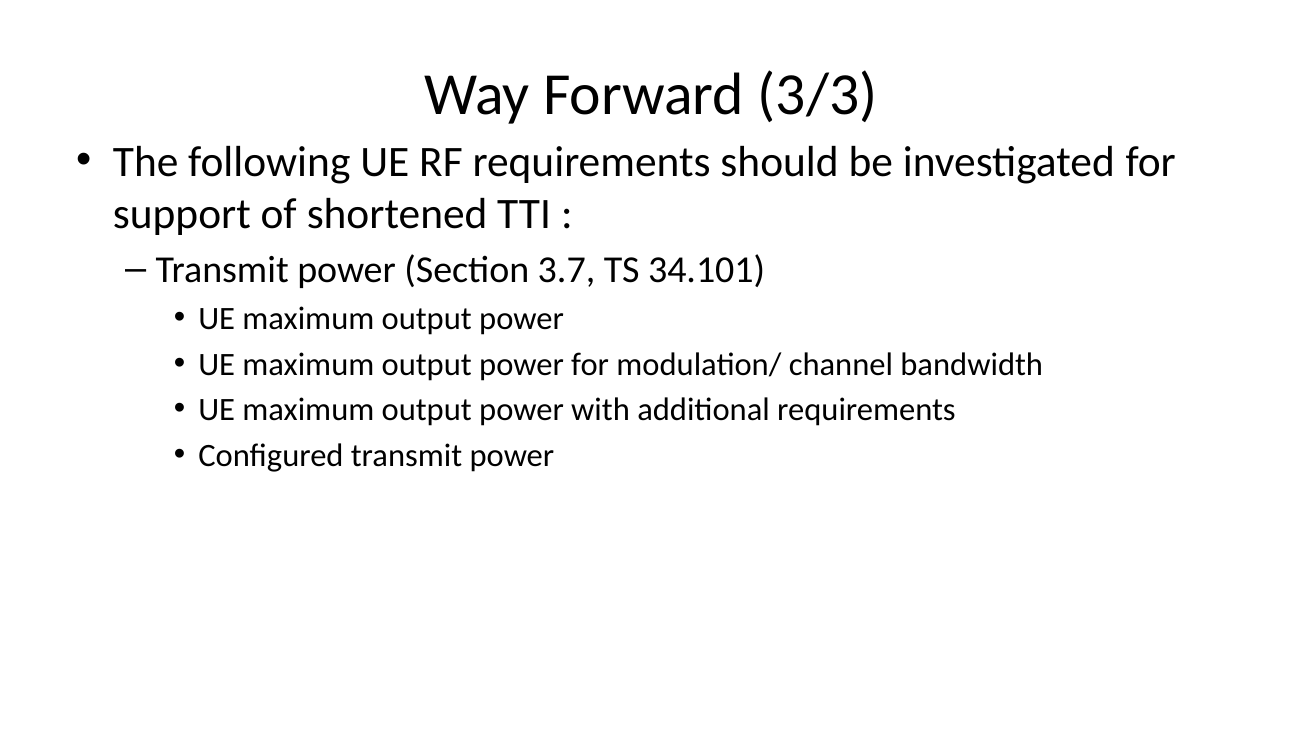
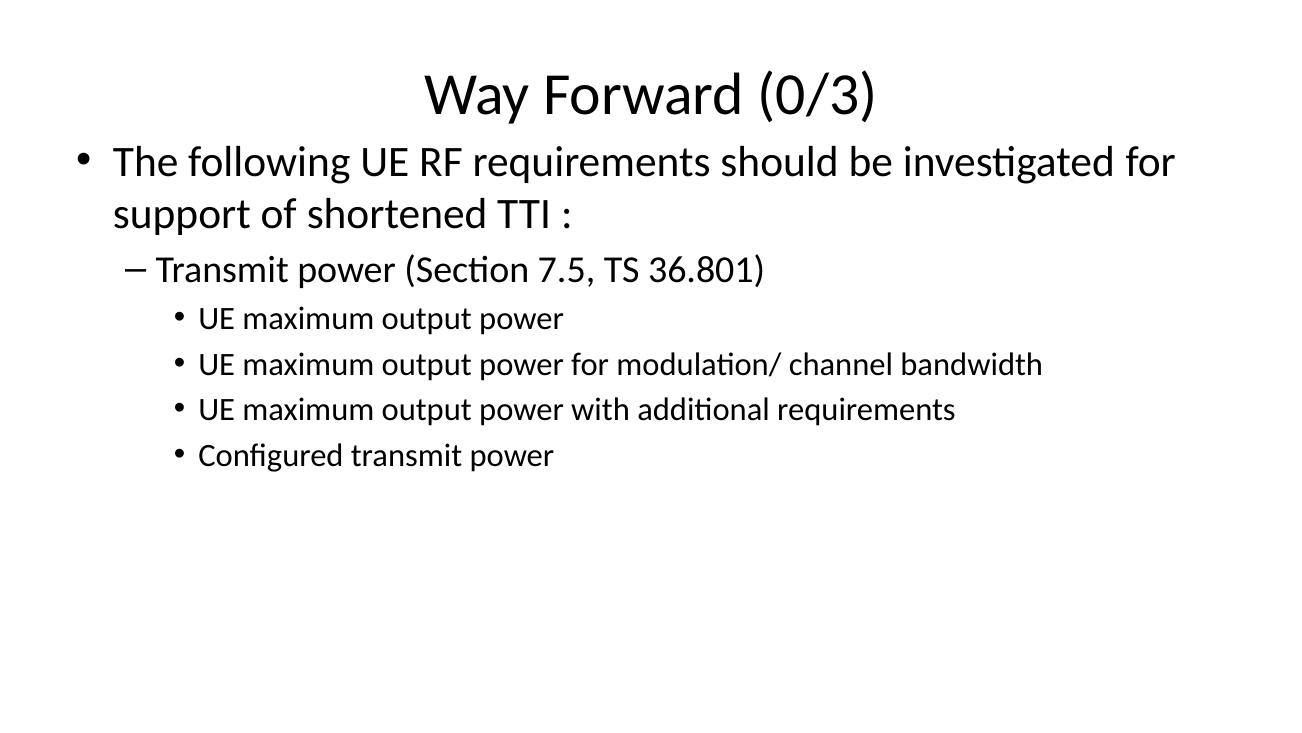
3/3: 3/3 -> 0/3
3.7: 3.7 -> 7.5
34.101: 34.101 -> 36.801
